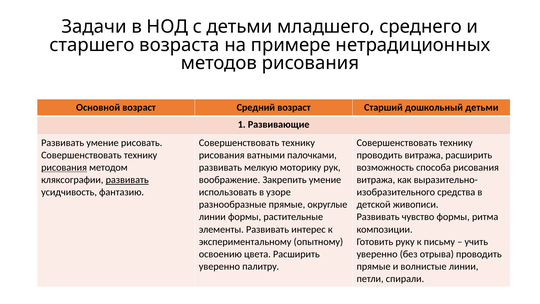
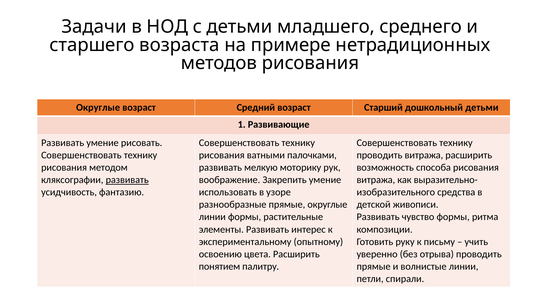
Основной at (98, 107): Основной -> Округлые
рисования at (64, 167) underline: present -> none
уверенно at (219, 266): уверенно -> понятием
